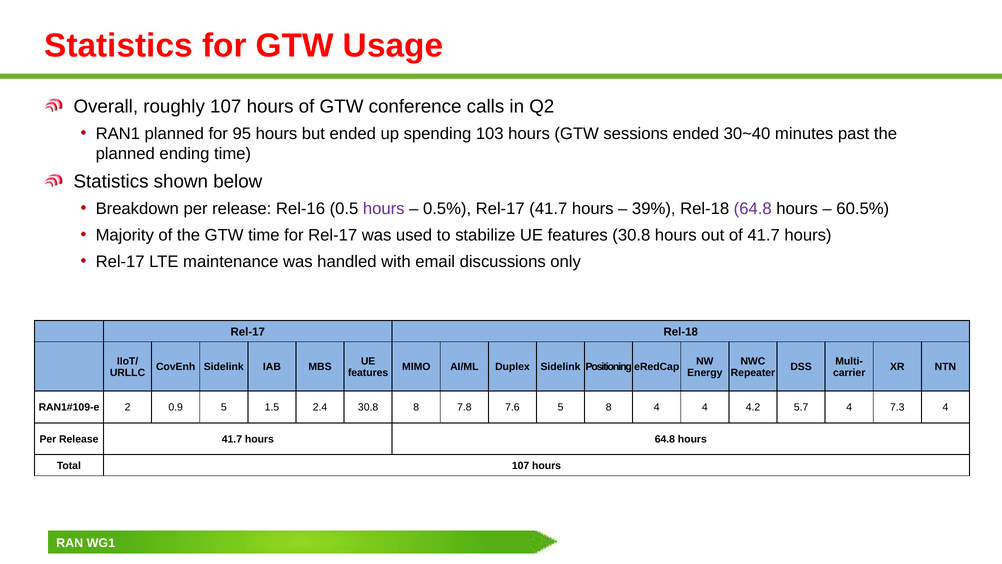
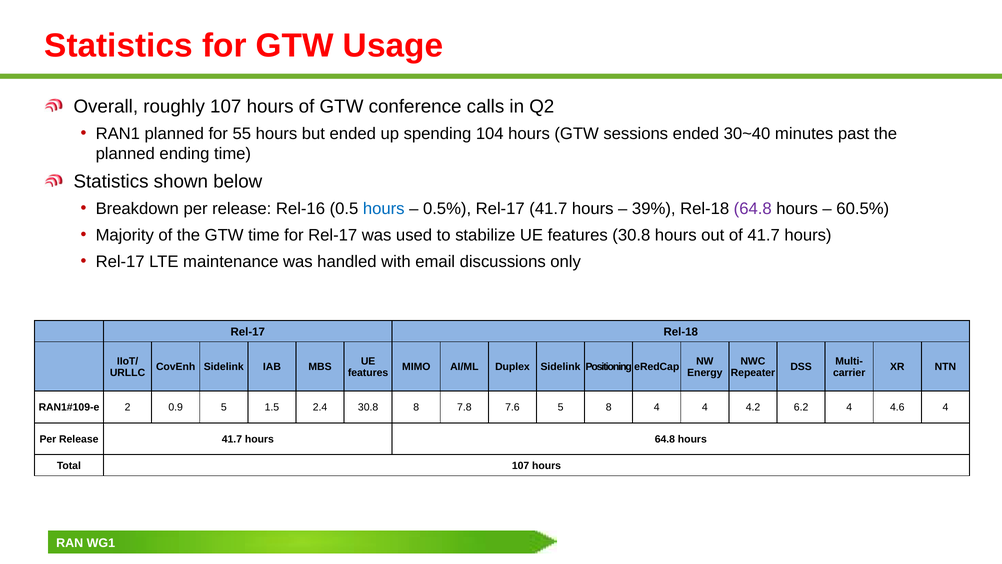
95: 95 -> 55
103: 103 -> 104
hours at (384, 209) colour: purple -> blue
5.7: 5.7 -> 6.2
7.3: 7.3 -> 4.6
